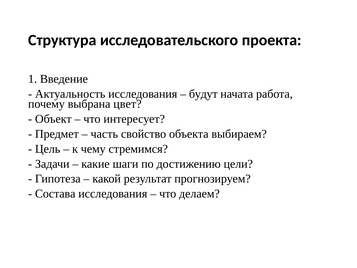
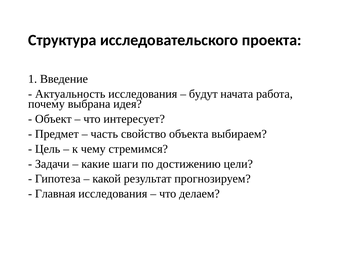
цвет: цвет -> идея
Состава: Состава -> Главная
